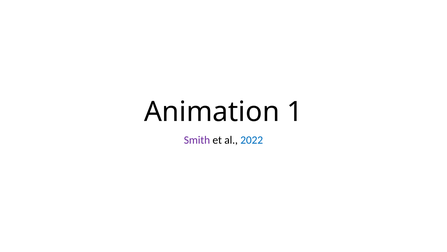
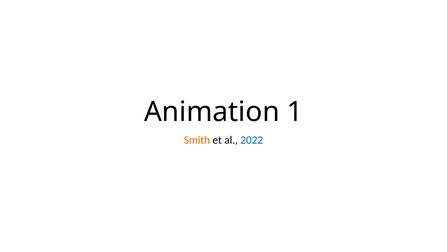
Smith colour: purple -> orange
